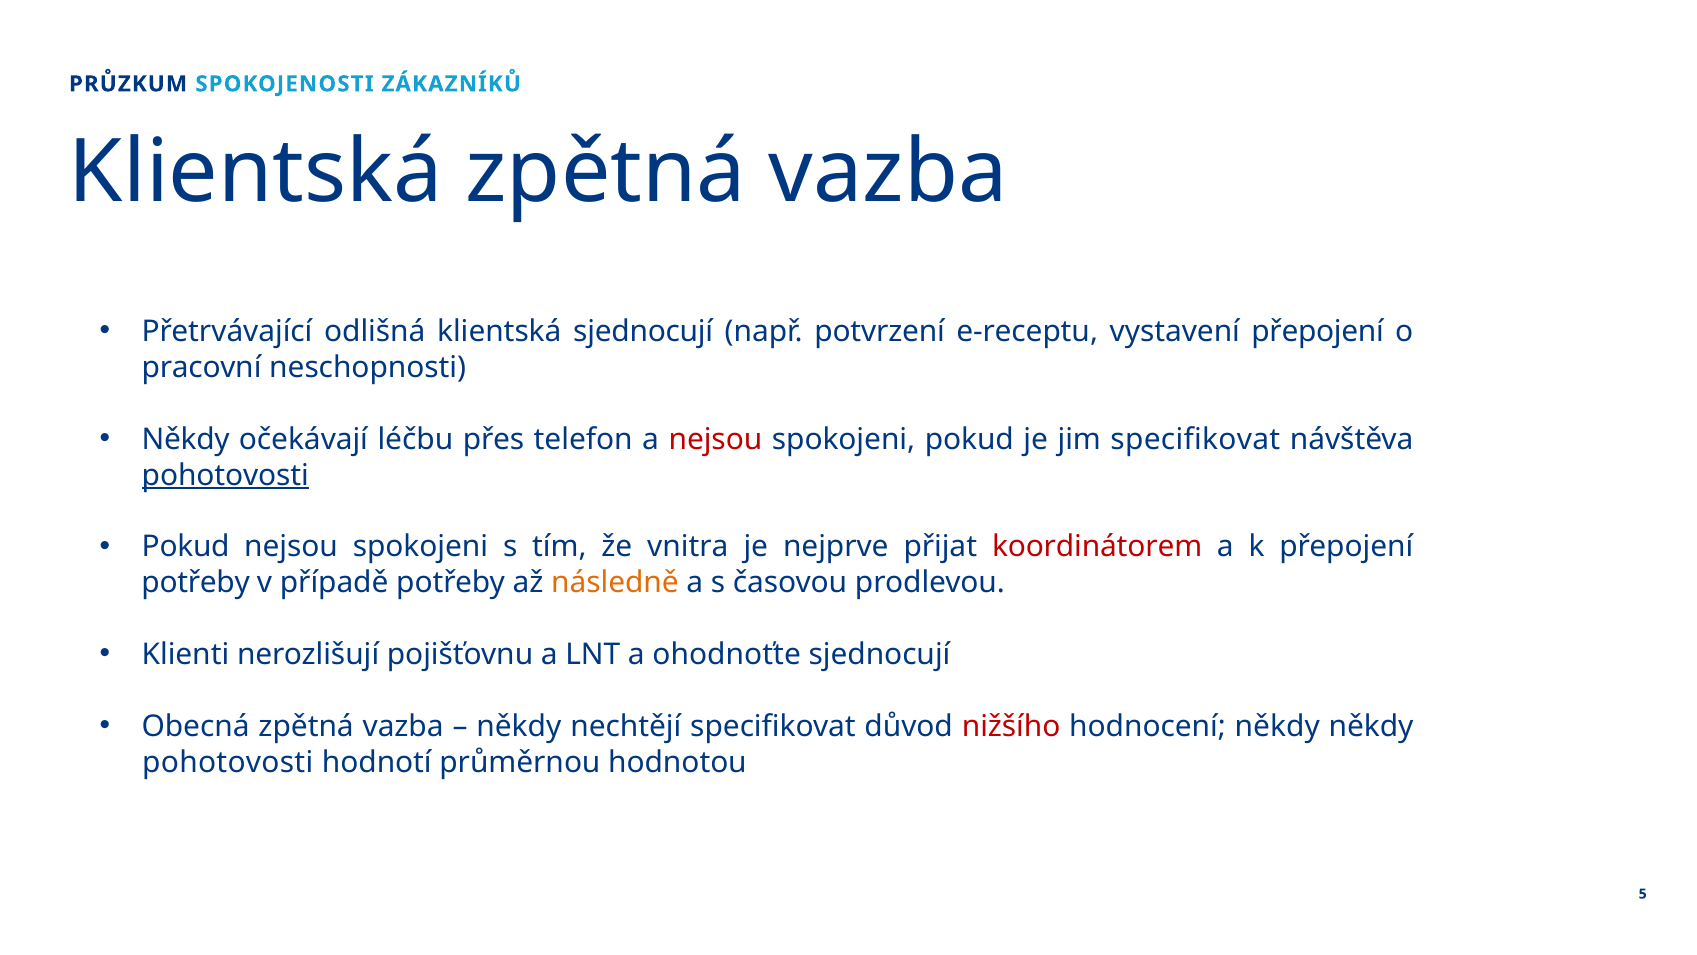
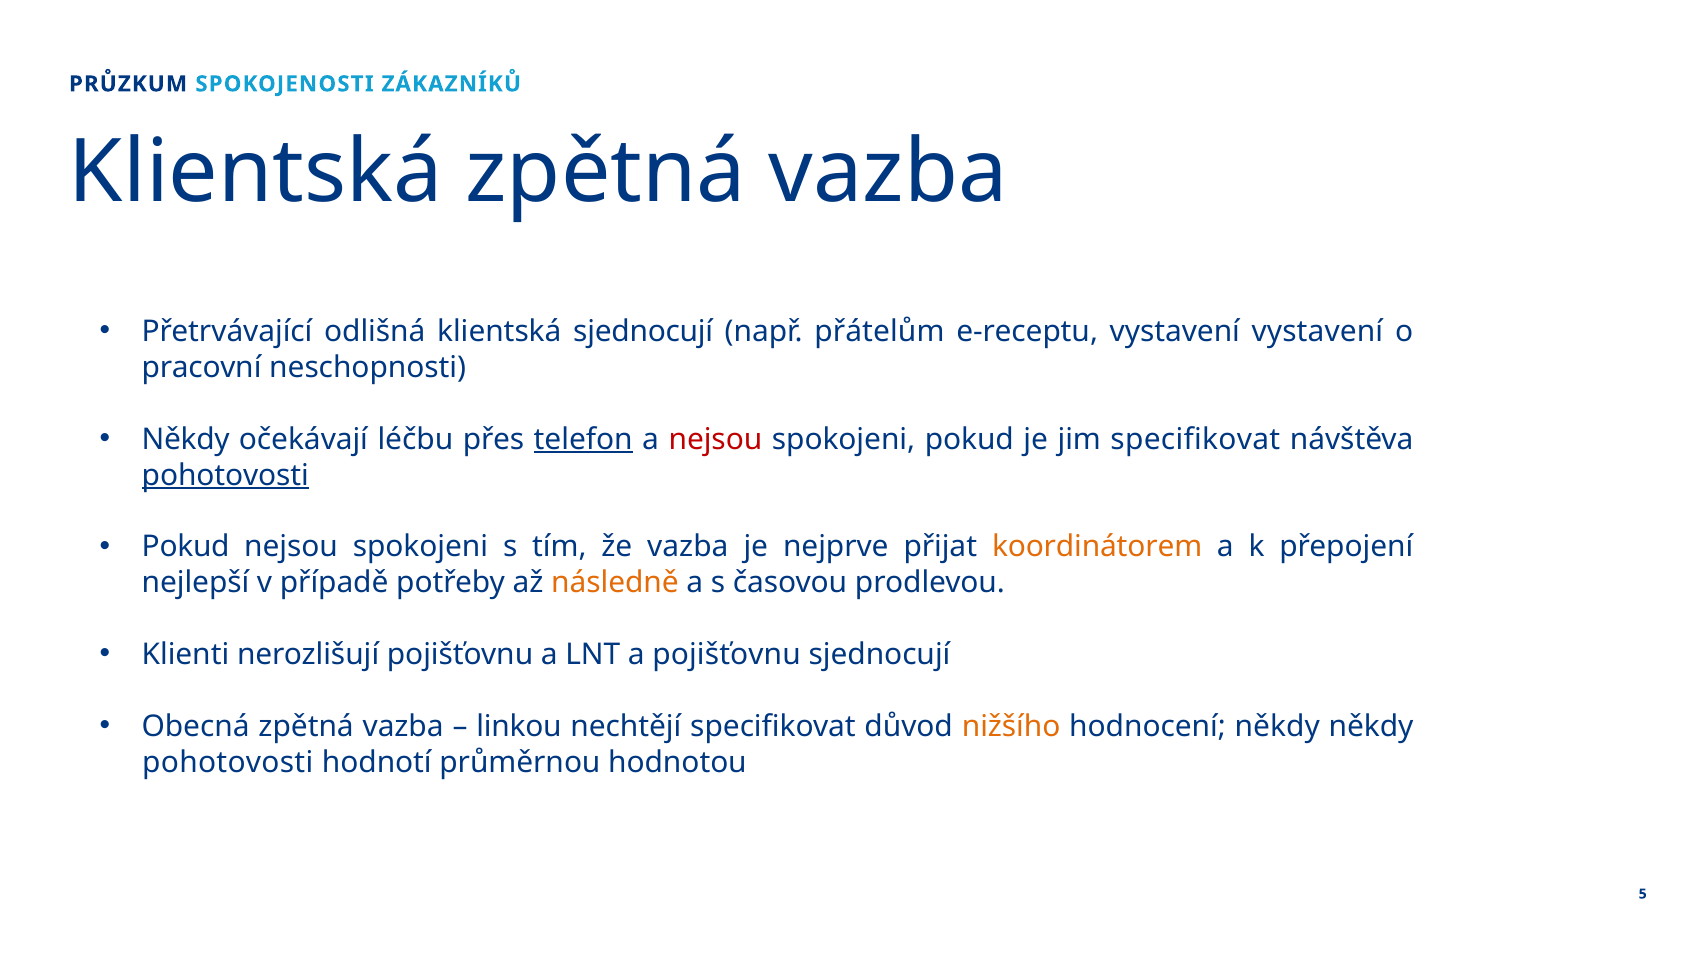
potvrzení: potvrzení -> přátelům
vystavení přepojení: přepojení -> vystavení
telefon underline: none -> present
že vnitra: vnitra -> vazba
koordinátorem colour: red -> orange
potřeby at (196, 583): potřeby -> nejlepší
a ohodnoťte: ohodnoťte -> pojišťovnu
někdy at (519, 726): někdy -> linkou
nižšího colour: red -> orange
